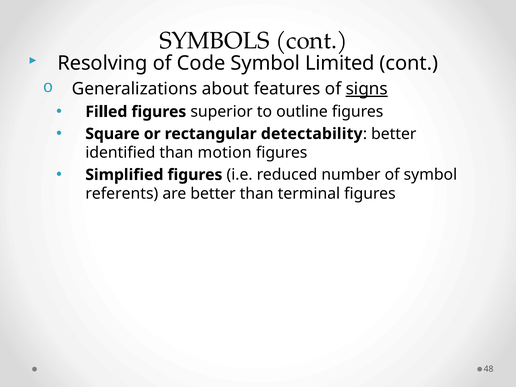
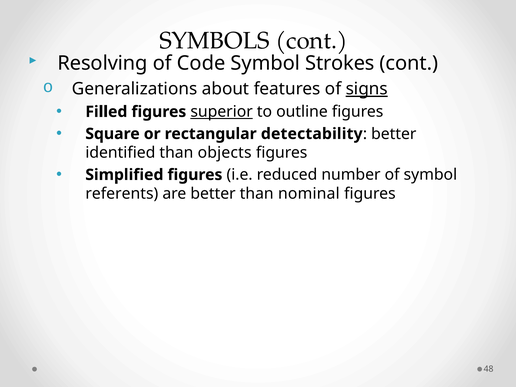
Limited: Limited -> Strokes
superior underline: none -> present
motion: motion -> objects
terminal: terminal -> nominal
